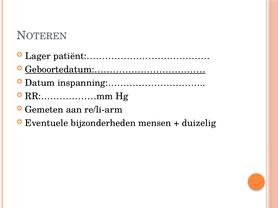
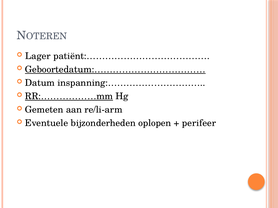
RR:………………mm underline: none -> present
mensen: mensen -> oplopen
duizelig: duizelig -> perifeer
